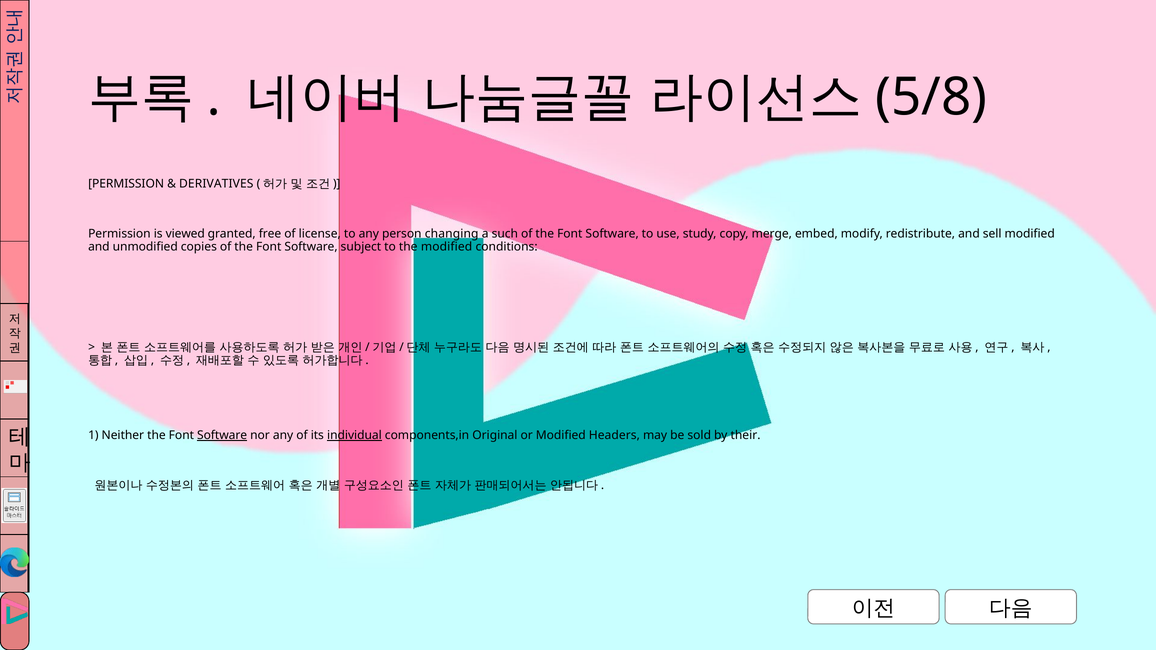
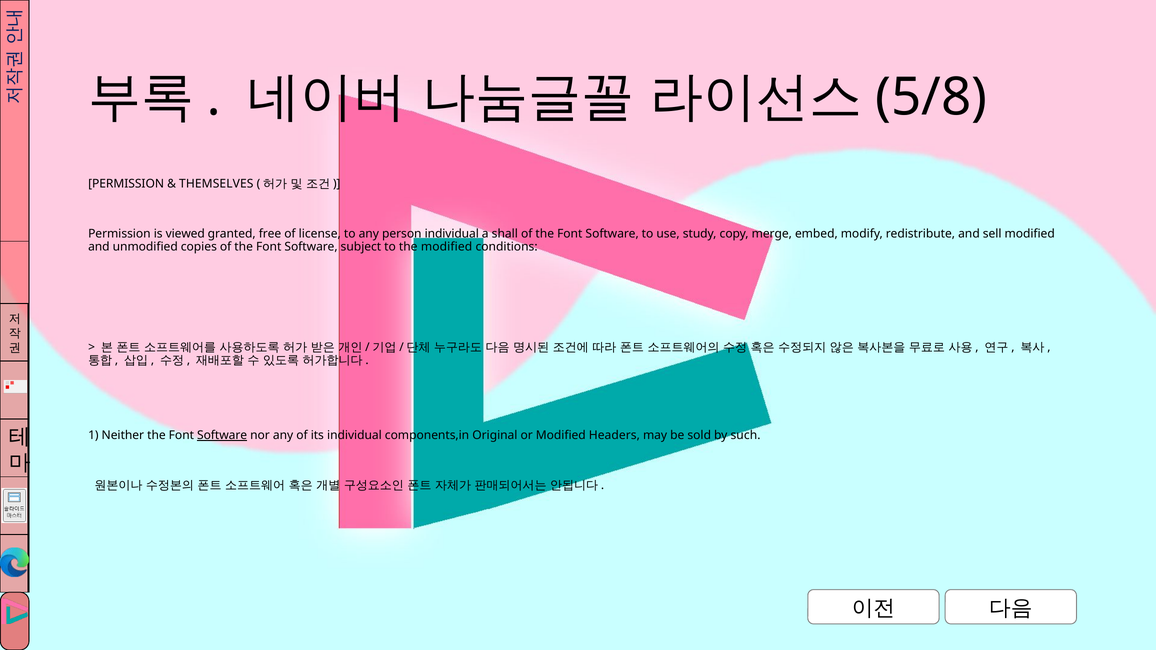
DERIVATIVES: DERIVATIVES -> THEMSELVES
person changing: changing -> individual
such: such -> shall
individual at (354, 436) underline: present -> none
their: their -> such
